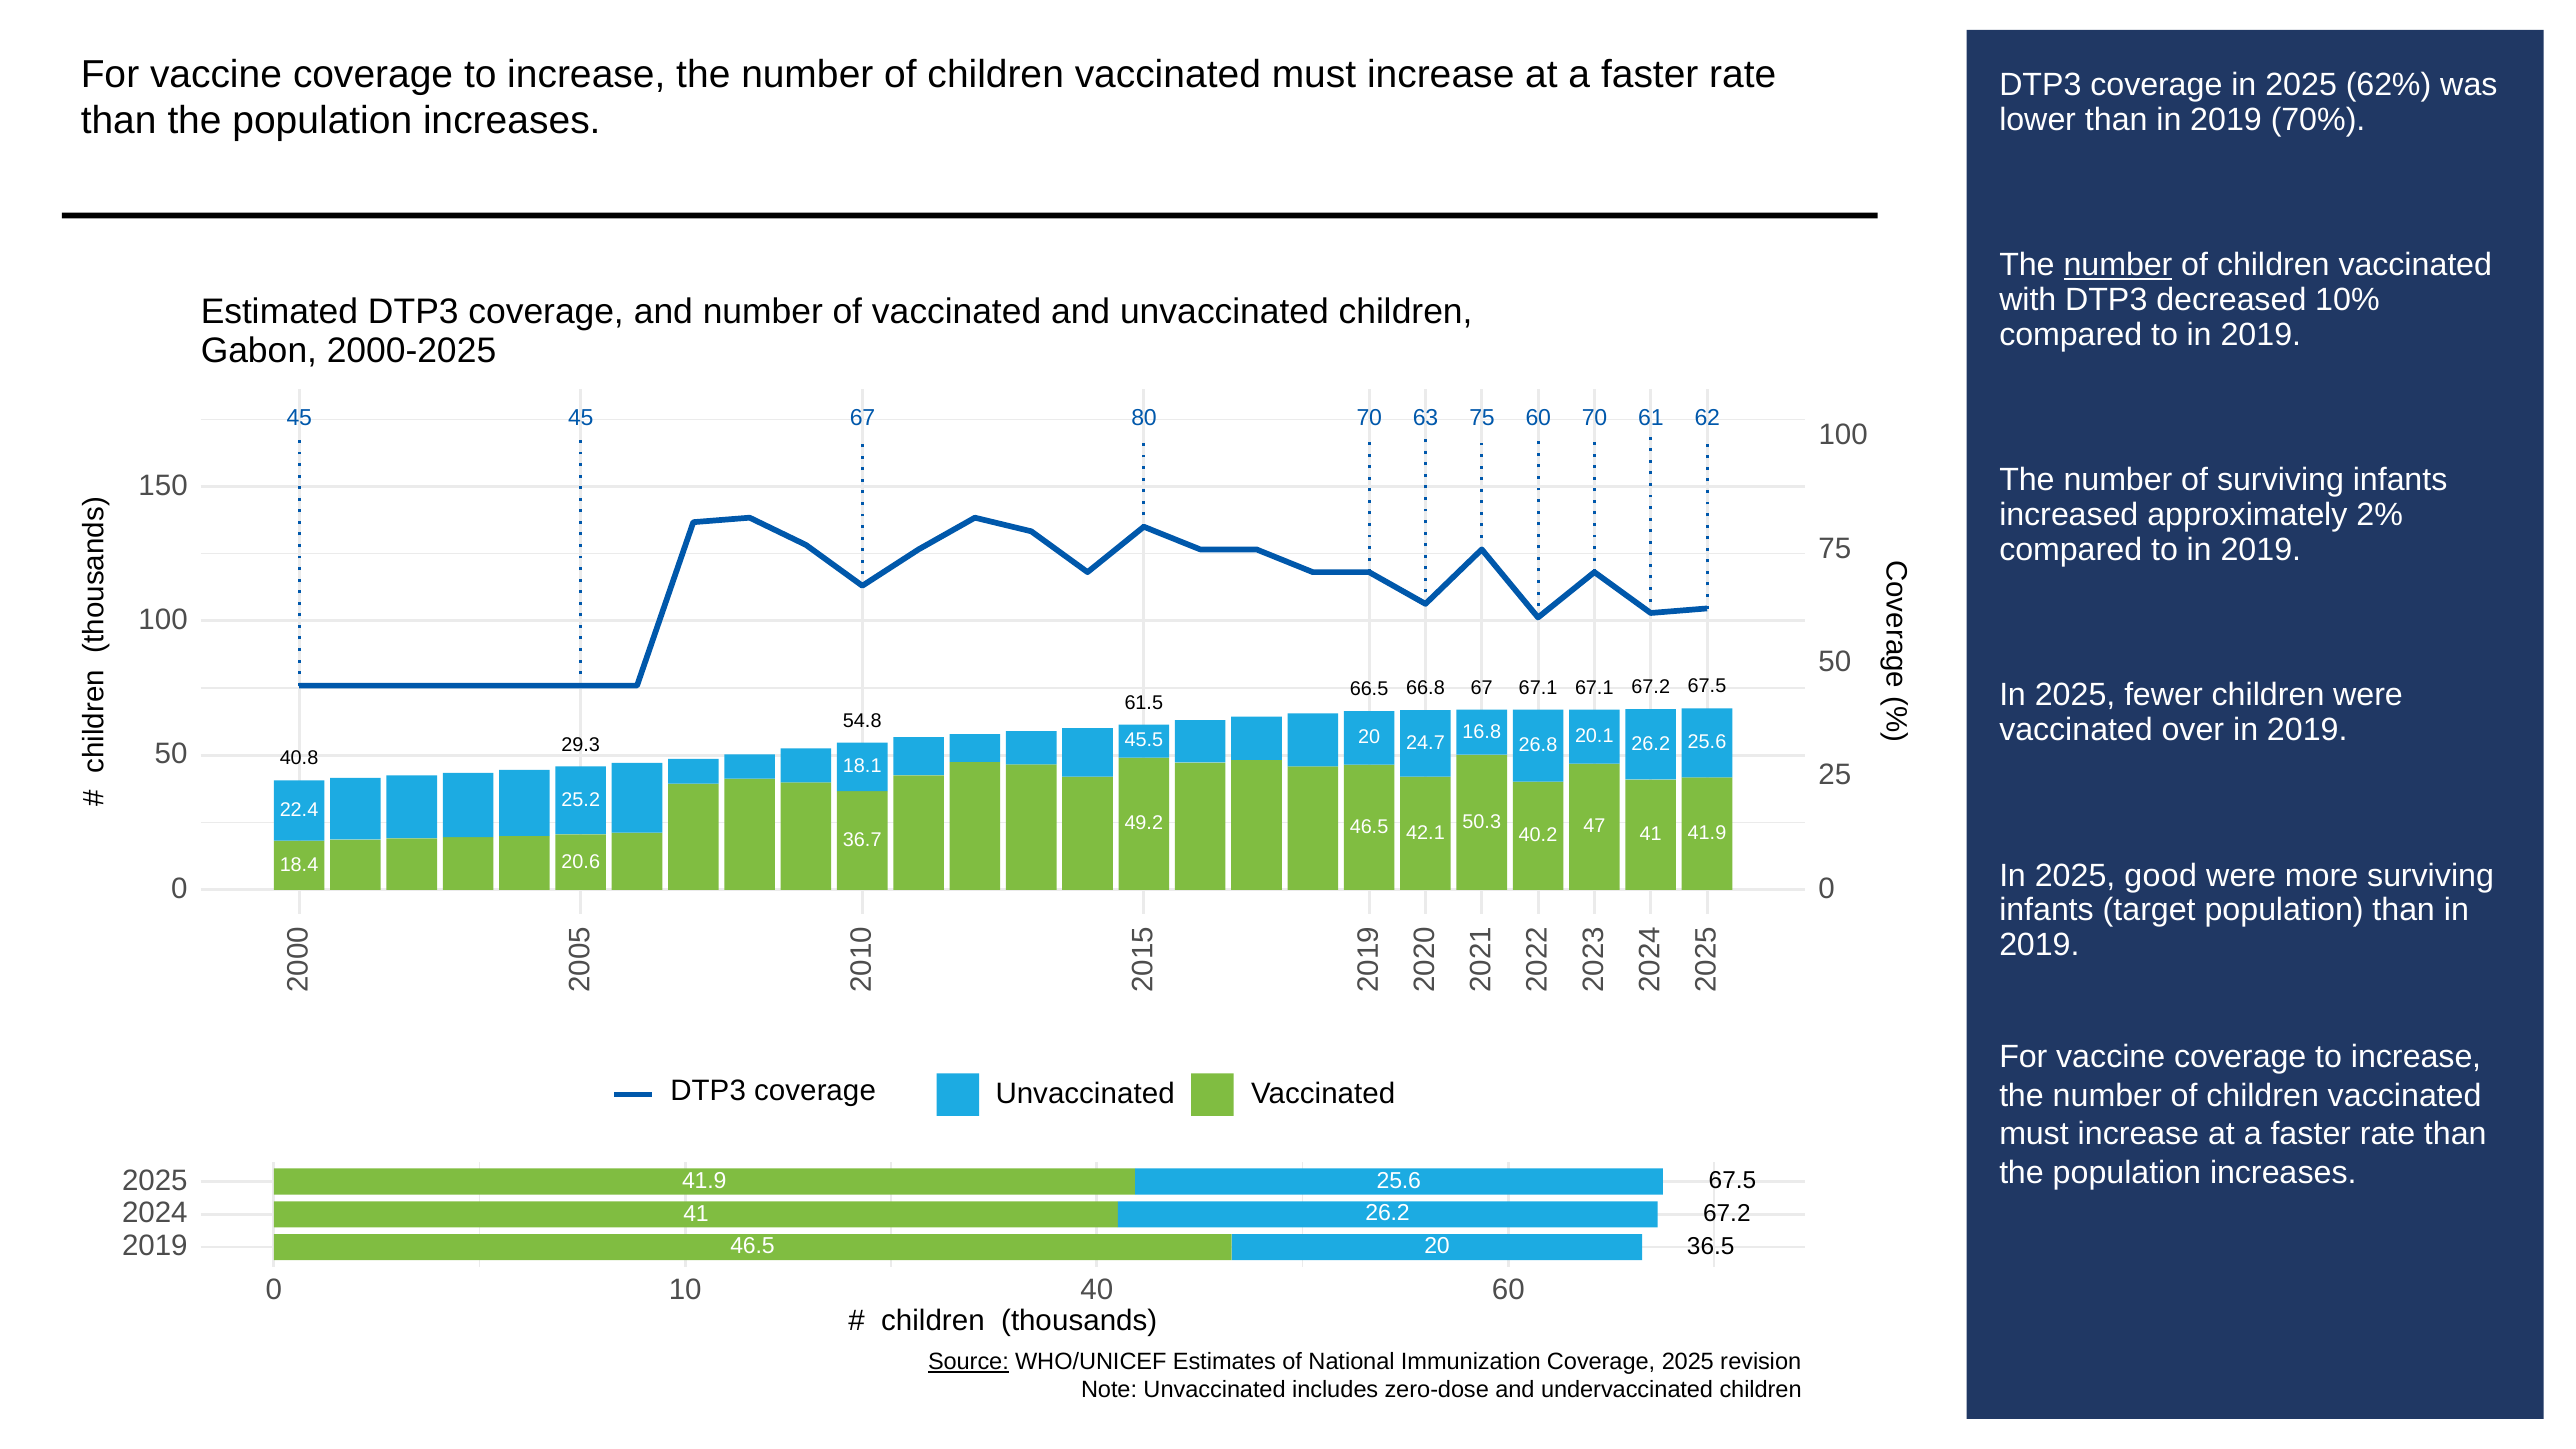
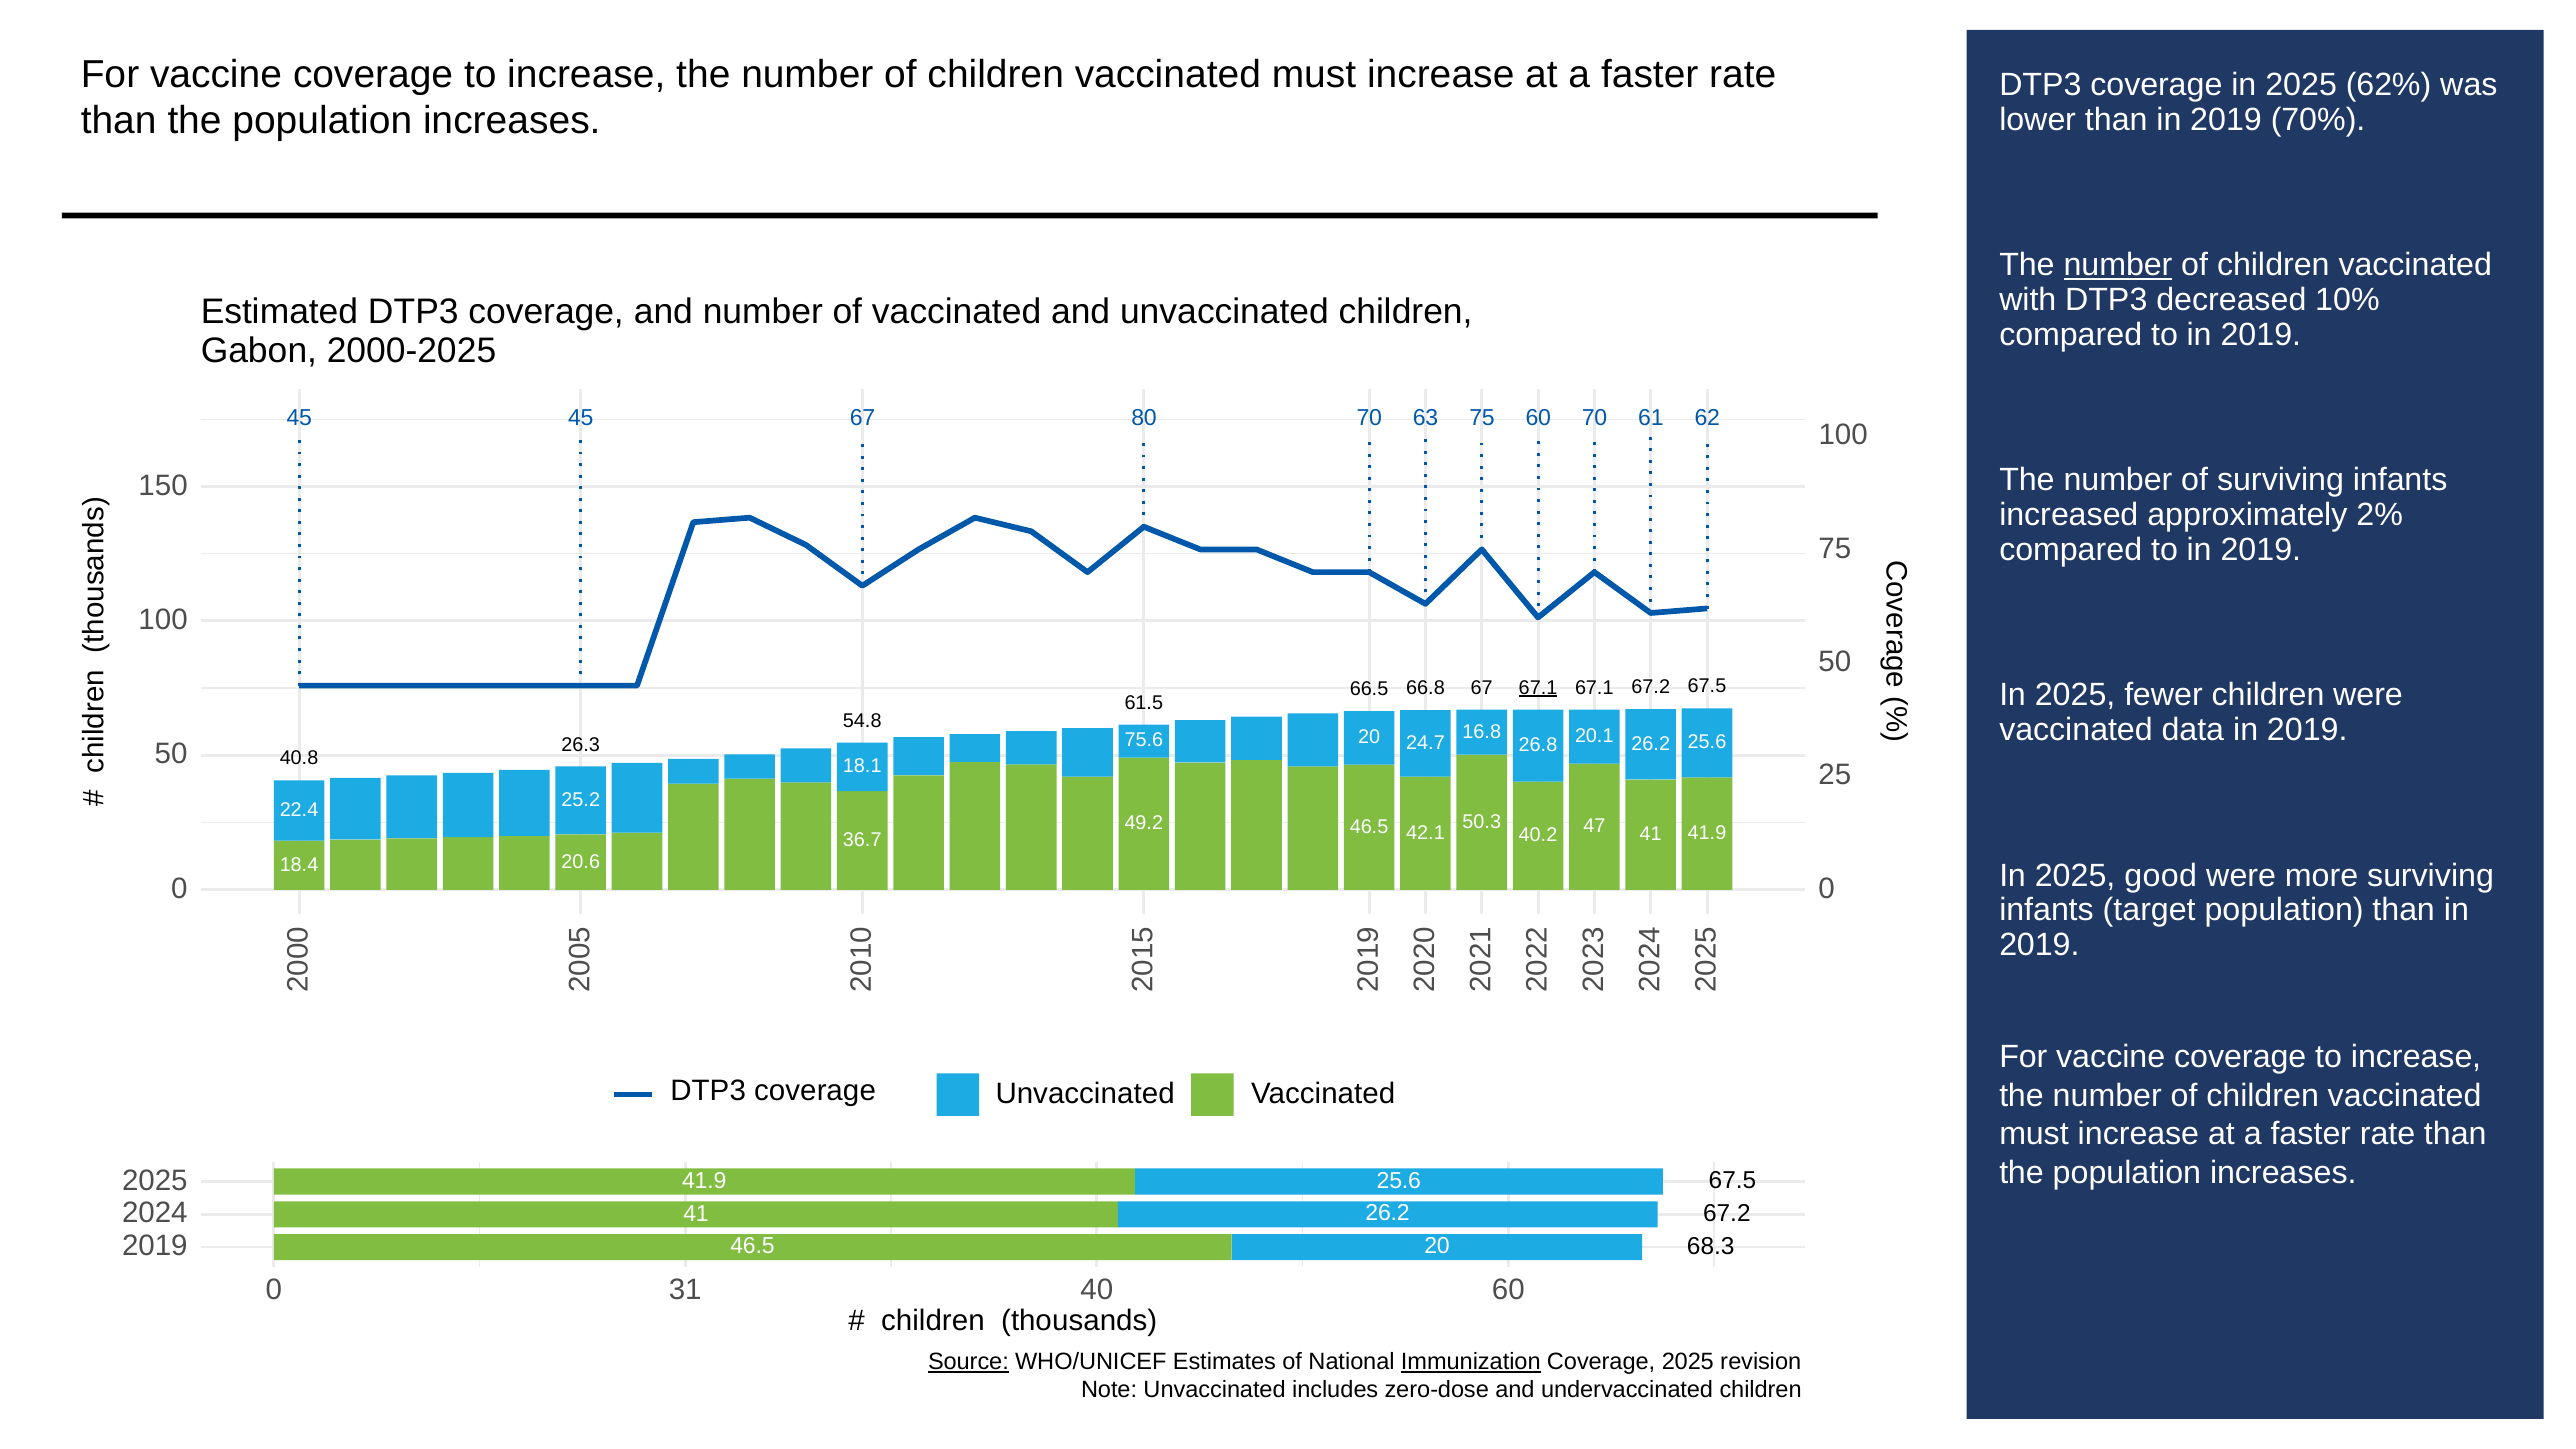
67.1 at (1538, 688) underline: none -> present
over: over -> data
45.5: 45.5 -> 75.6
29.3: 29.3 -> 26.3
36.5: 36.5 -> 68.3
10: 10 -> 31
Immunization underline: none -> present
